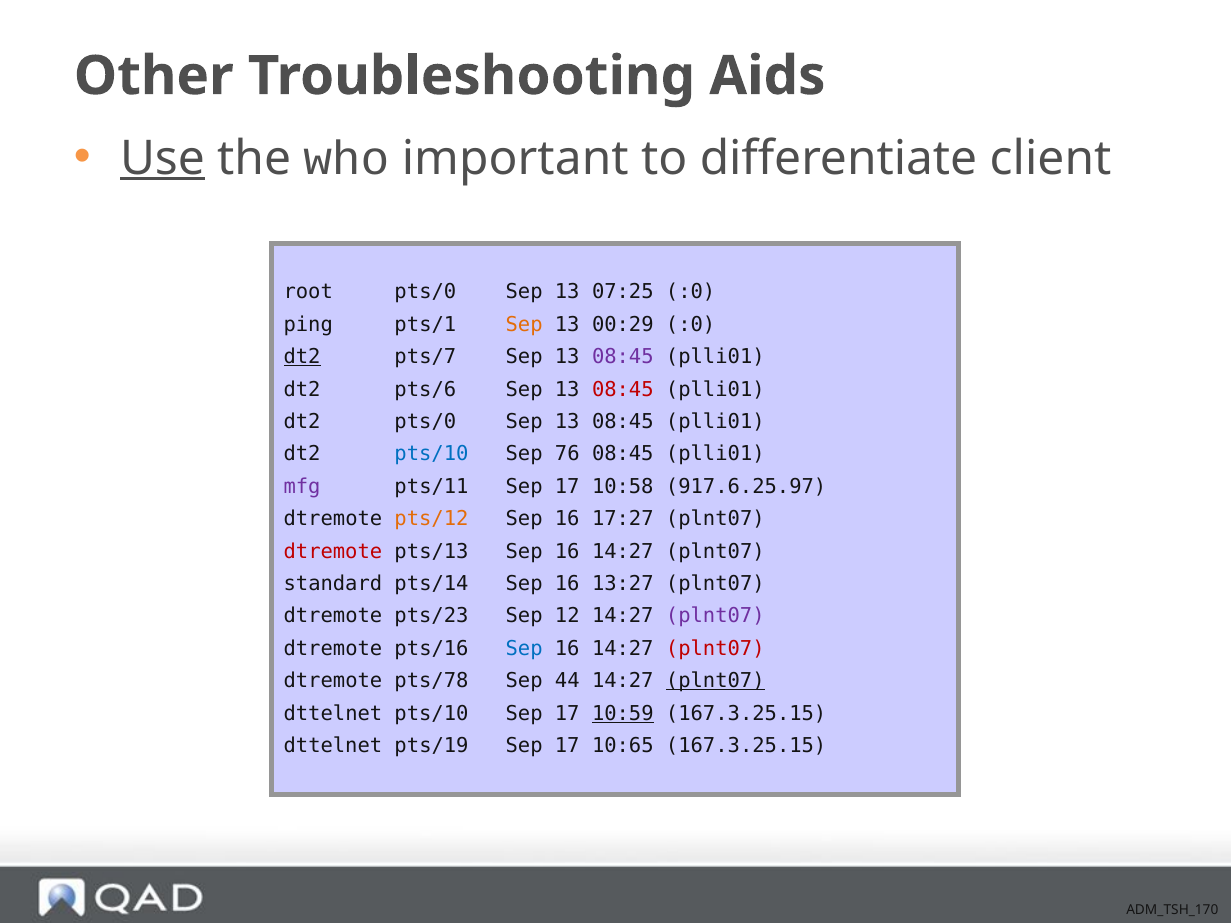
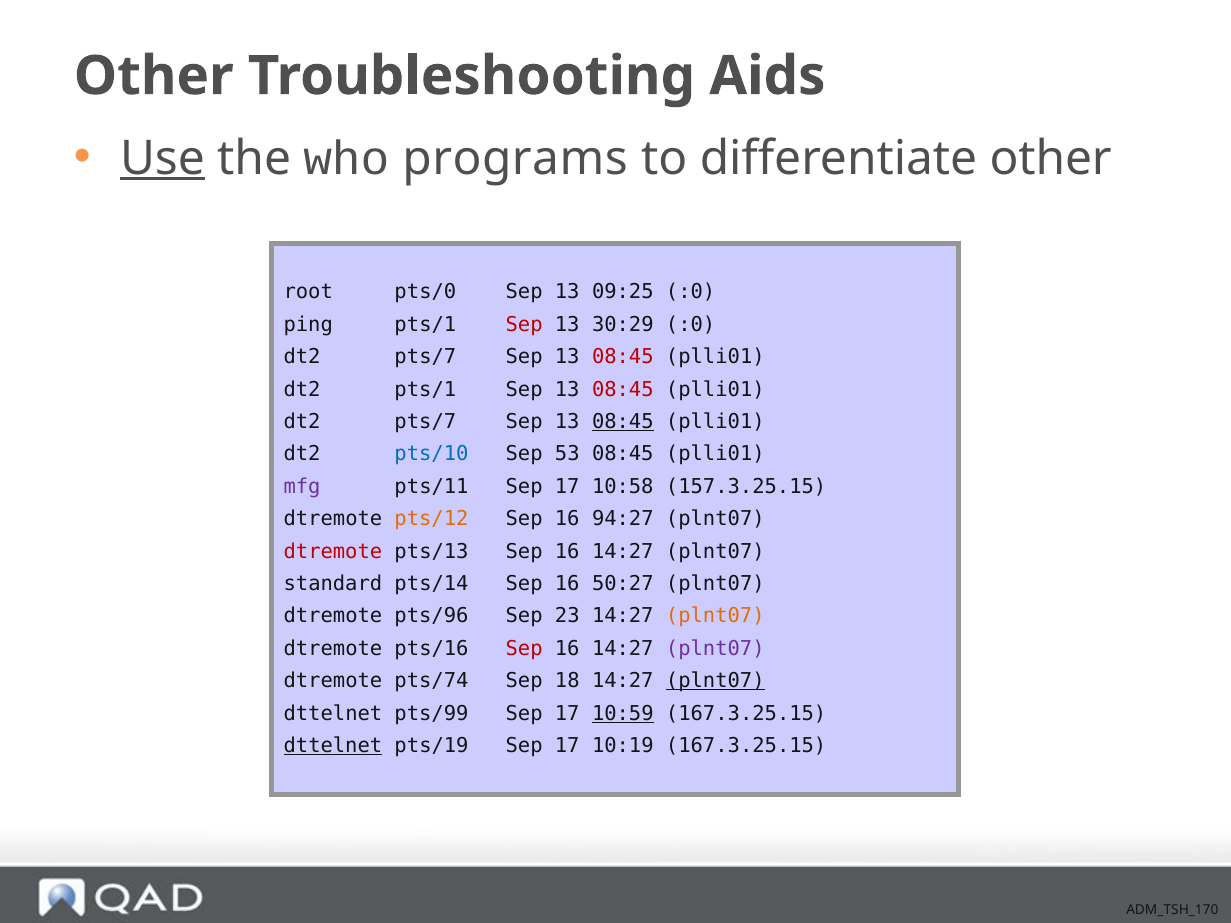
important: important -> programs
differentiate client: client -> other
07:25: 07:25 -> 09:25
Sep at (524, 325) colour: orange -> red
00:29: 00:29 -> 30:29
dt2 at (302, 357) underline: present -> none
08:45 at (623, 357) colour: purple -> red
dt2 pts/6: pts/6 -> pts/1
pts/0 at (425, 422): pts/0 -> pts/7
08:45 at (623, 422) underline: none -> present
76: 76 -> 53
917.6.25.97: 917.6.25.97 -> 157.3.25.15
17:27: 17:27 -> 94:27
13:27: 13:27 -> 50:27
pts/23: pts/23 -> pts/96
12: 12 -> 23
plnt07 at (715, 616) colour: purple -> orange
Sep at (524, 649) colour: blue -> red
plnt07 at (715, 649) colour: red -> purple
pts/78: pts/78 -> pts/74
44: 44 -> 18
dttelnet pts/10: pts/10 -> pts/99
dttelnet at (333, 746) underline: none -> present
10:65: 10:65 -> 10:19
